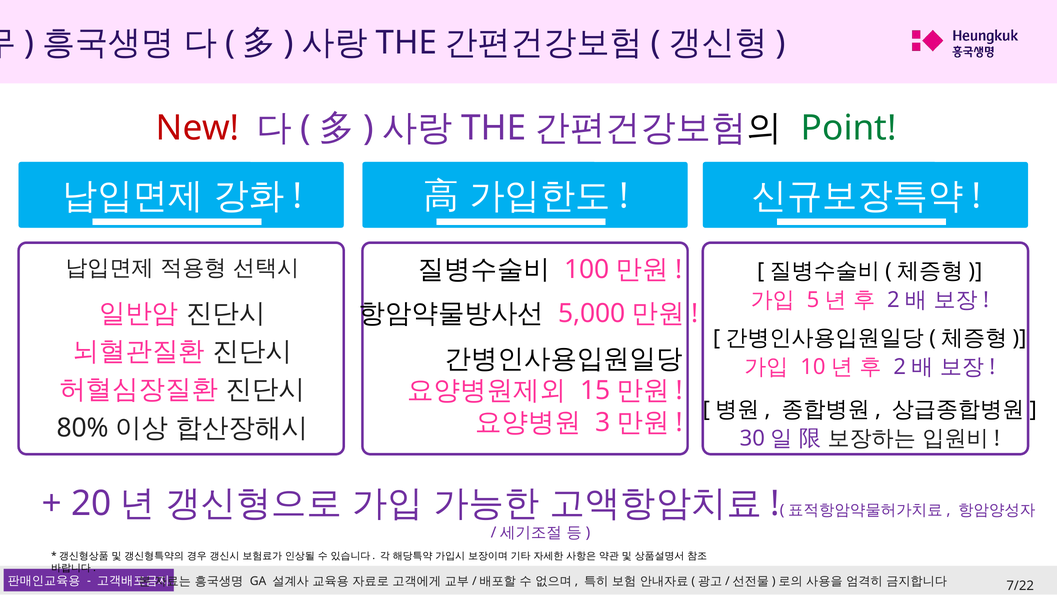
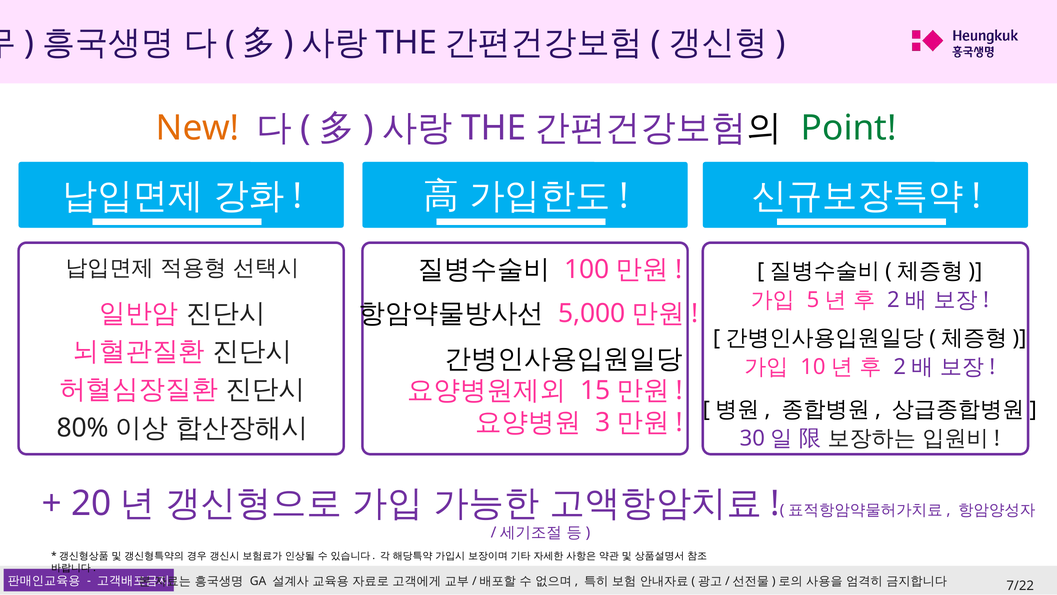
New colour: red -> orange
